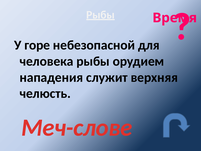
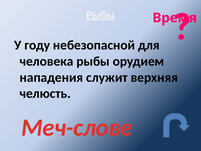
горе: горе -> году
